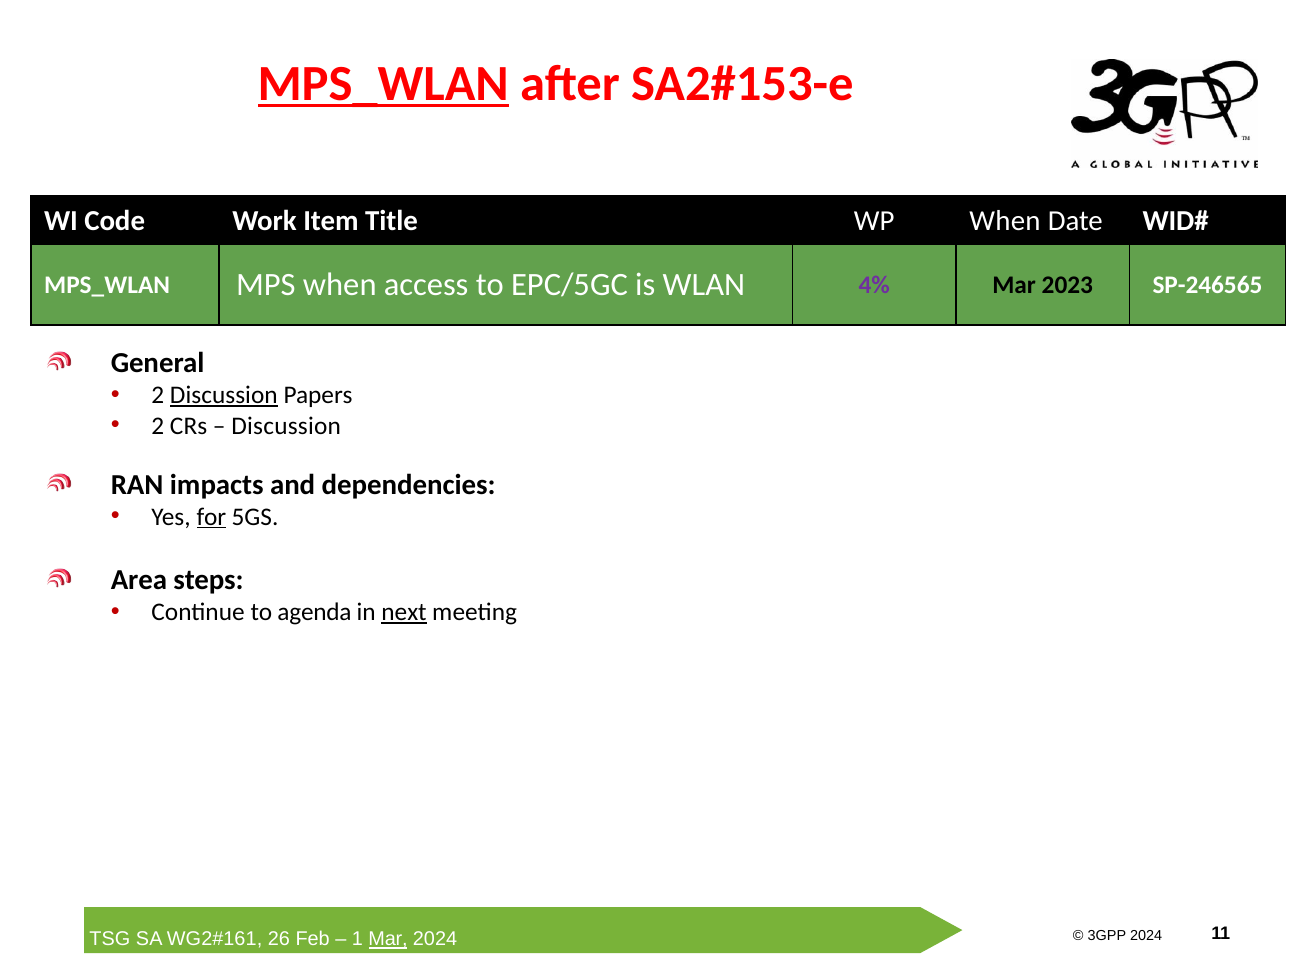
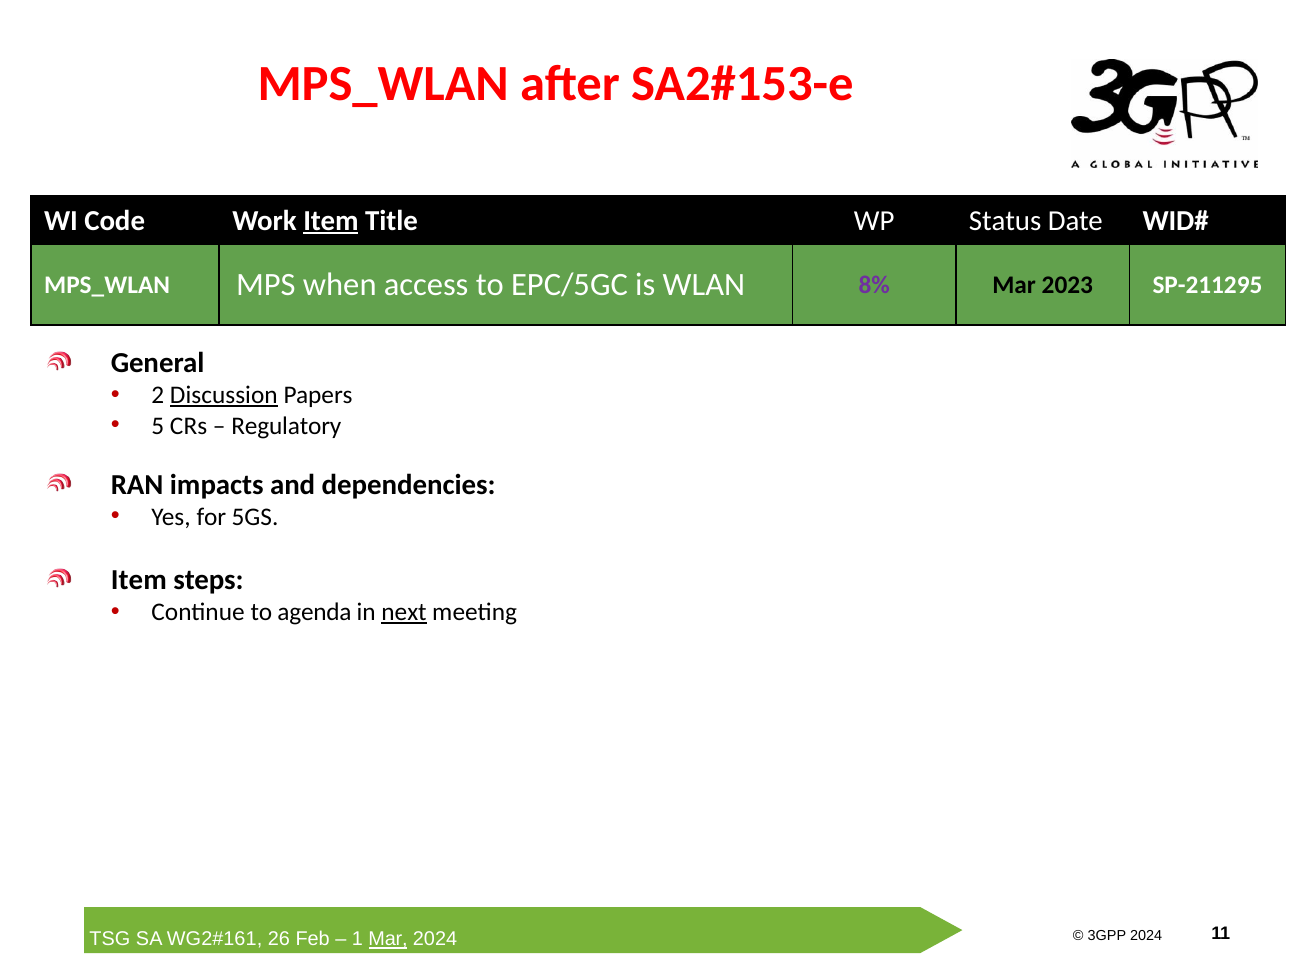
MPS_WLAN at (383, 84) underline: present -> none
Item at (331, 221) underline: none -> present
WP When: When -> Status
4%: 4% -> 8%
SP-246565: SP-246565 -> SP-211295
2 at (158, 426): 2 -> 5
Discussion at (286, 426): Discussion -> Regulatory
for underline: present -> none
Area at (139, 580): Area -> Item
